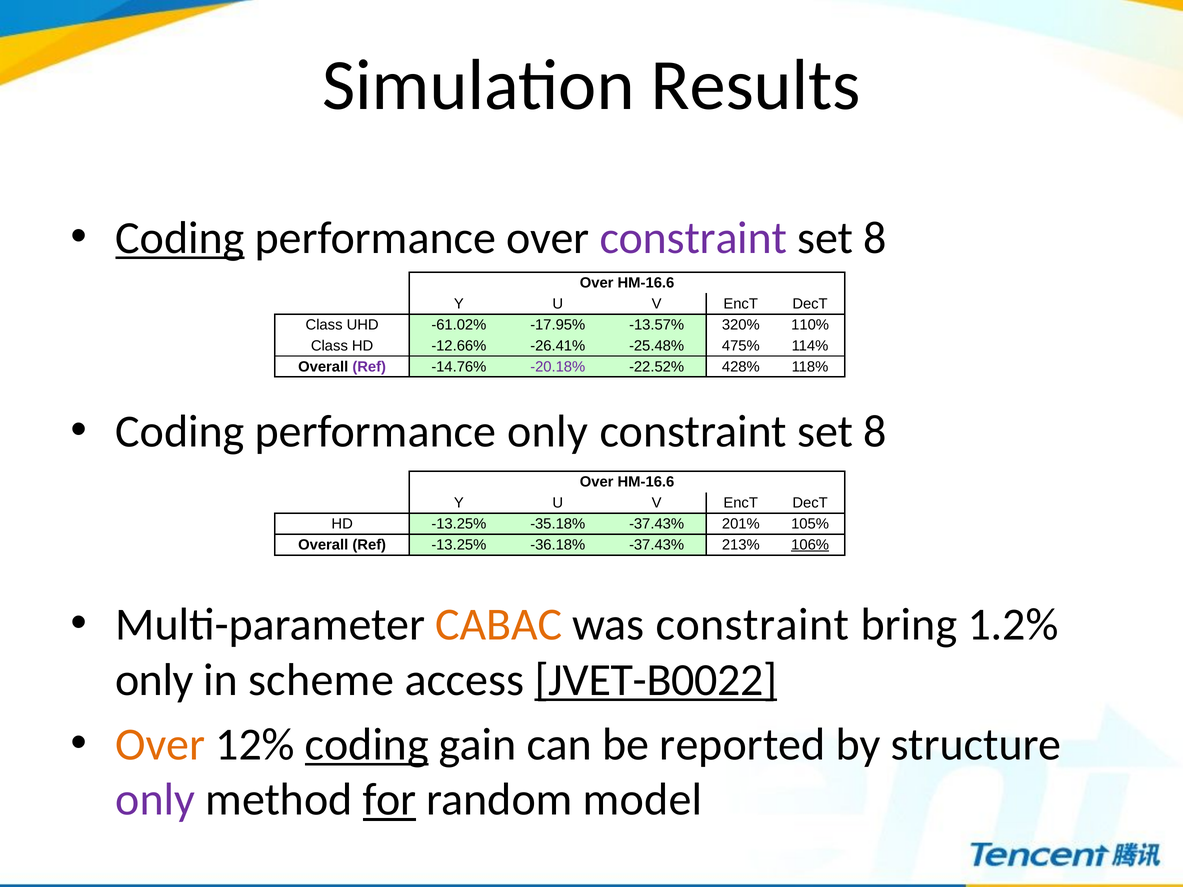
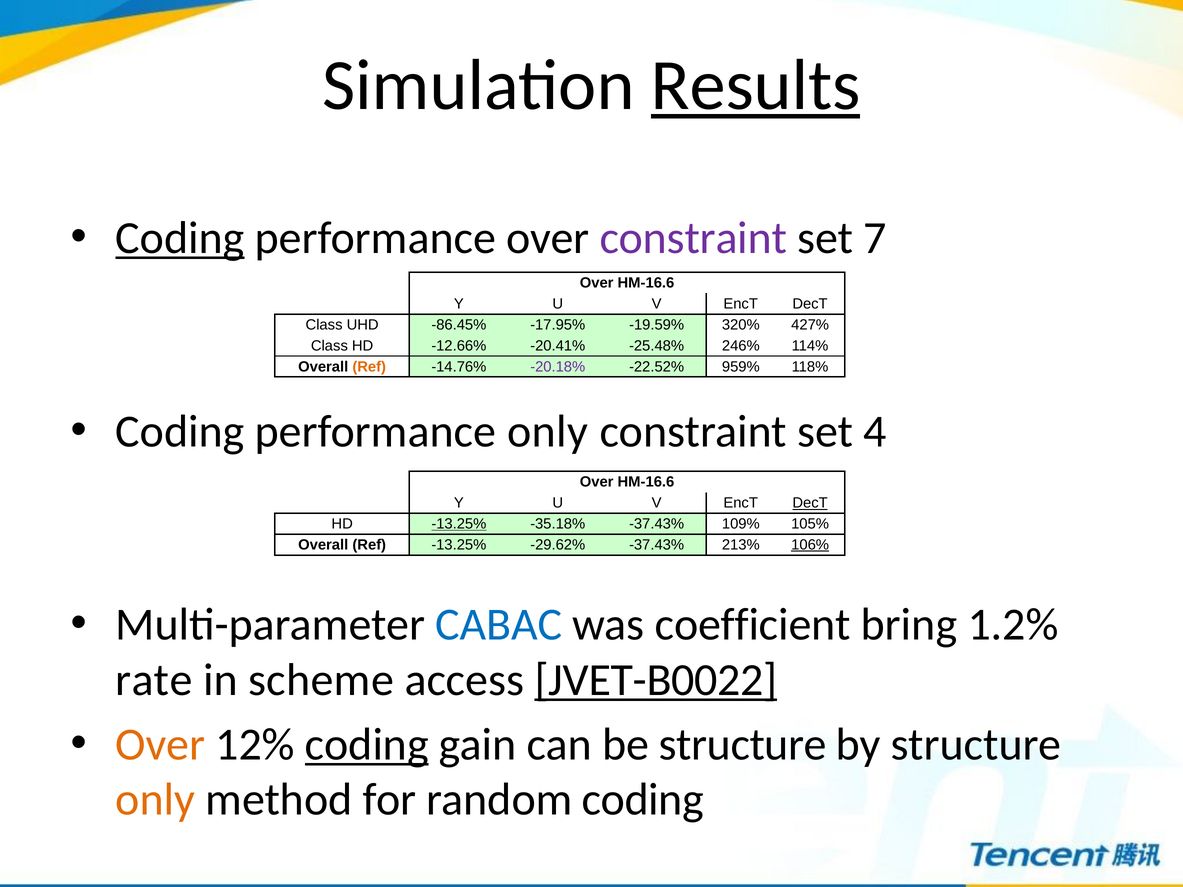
Results underline: none -> present
8 at (875, 238): 8 -> 7
-61.02%: -61.02% -> -86.45%
-13.57%: -13.57% -> -19.59%
110%: 110% -> 427%
-26.41%: -26.41% -> -20.41%
475%: 475% -> 246%
Ref at (369, 367) colour: purple -> orange
428%: 428% -> 959%
8 at (875, 432): 8 -> 4
DecT at (810, 503) underline: none -> present
-13.25% at (459, 524) underline: none -> present
201%: 201% -> 109%
-36.18%: -36.18% -> -29.62%
CABAC colour: orange -> blue
was constraint: constraint -> coefficient
only at (154, 680): only -> rate
be reported: reported -> structure
only at (155, 800) colour: purple -> orange
for underline: present -> none
random model: model -> coding
